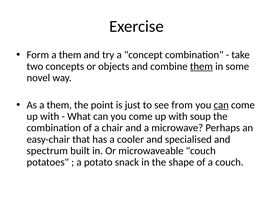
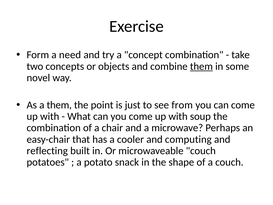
Form a them: them -> need
can at (221, 105) underline: present -> none
specialised: specialised -> computing
spectrum: spectrum -> reflecting
